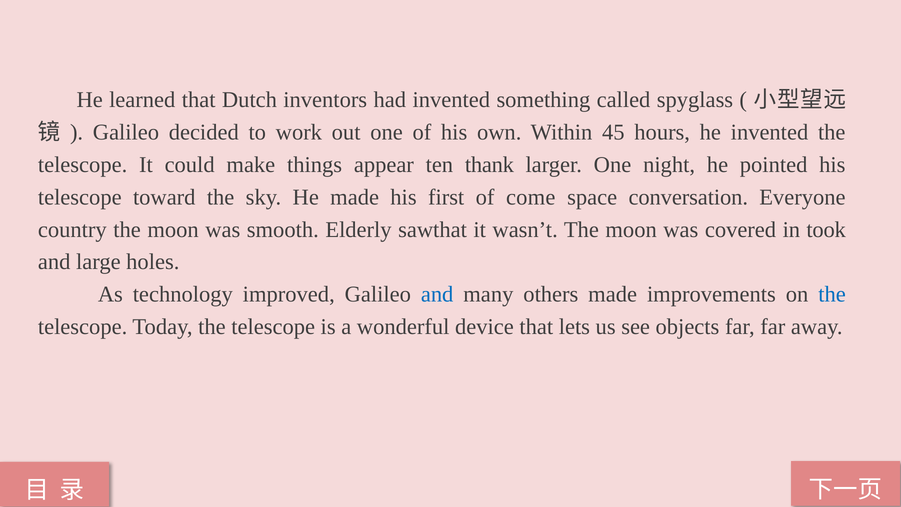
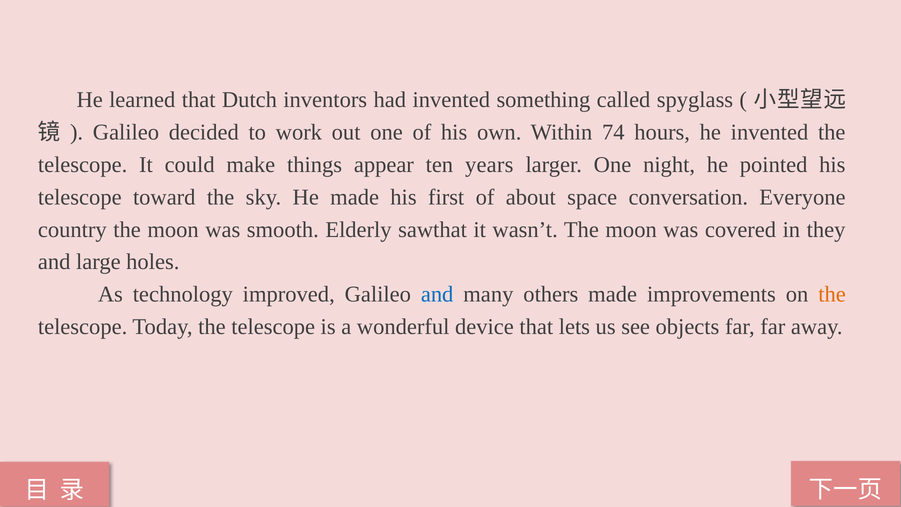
45: 45 -> 74
thank: thank -> years
come: come -> about
took: took -> they
the at (832, 294) colour: blue -> orange
